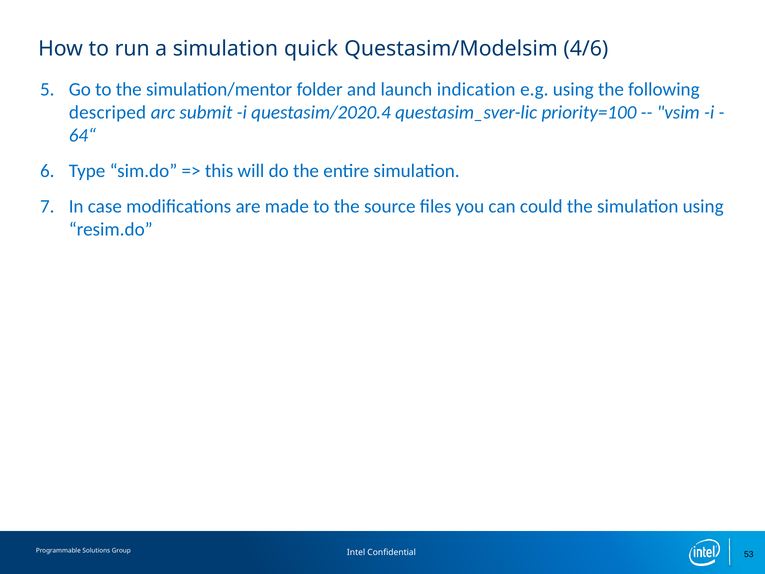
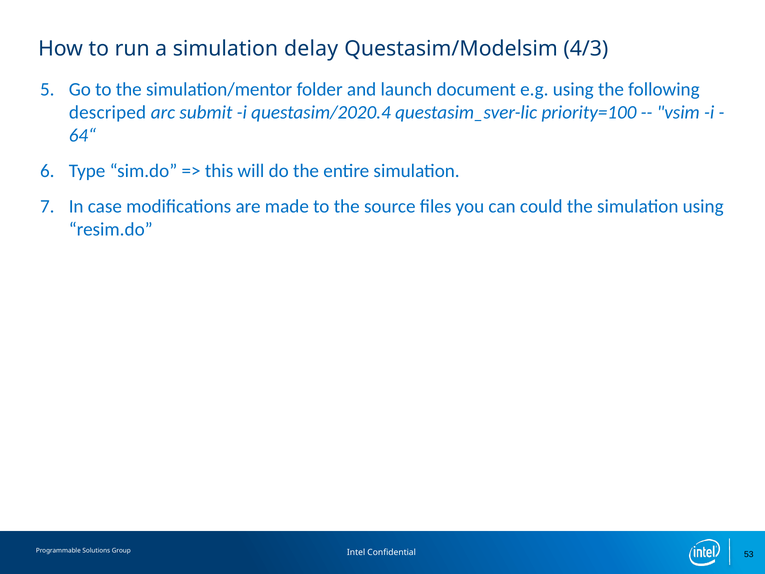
quick: quick -> delay
4/6: 4/6 -> 4/3
indication: indication -> document
